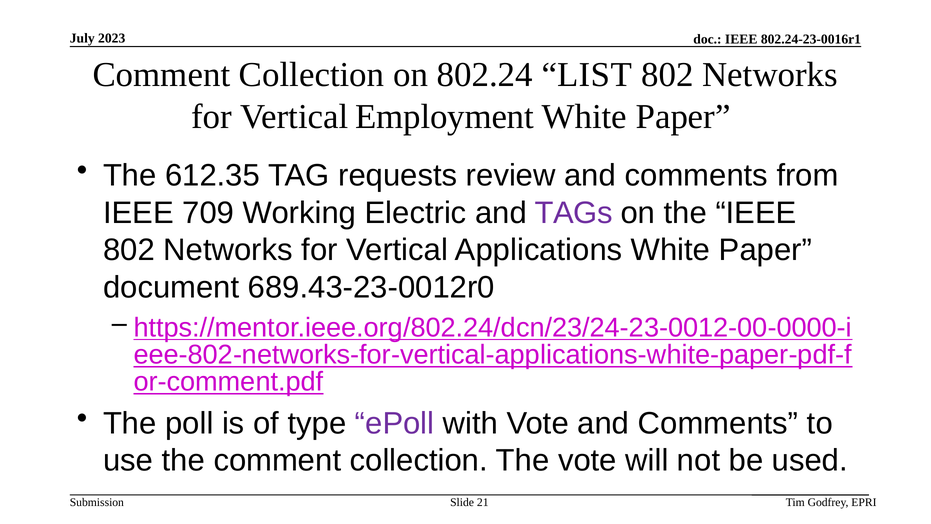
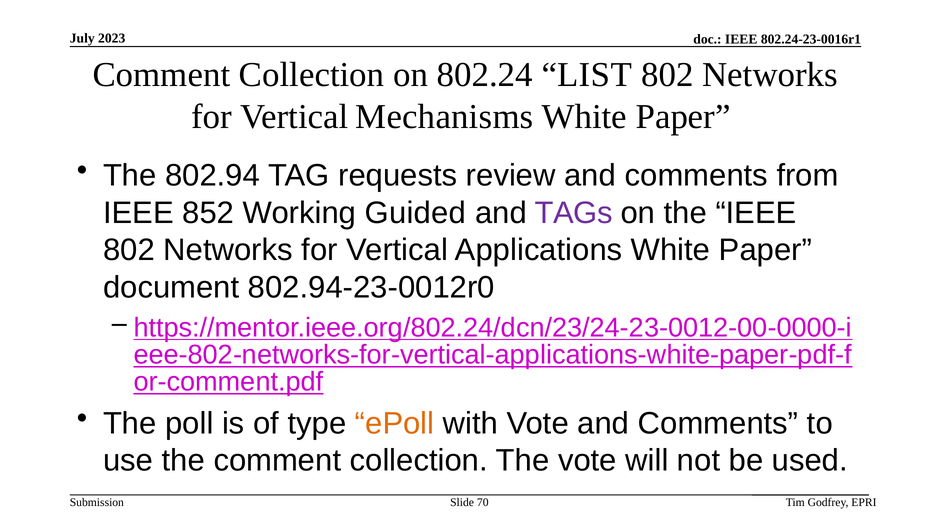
Employment: Employment -> Mechanisms
612.35: 612.35 -> 802.94
709: 709 -> 852
Electric: Electric -> Guided
689.43-23-0012r0: 689.43-23-0012r0 -> 802.94-23-0012r0
ePoll colour: purple -> orange
21: 21 -> 70
